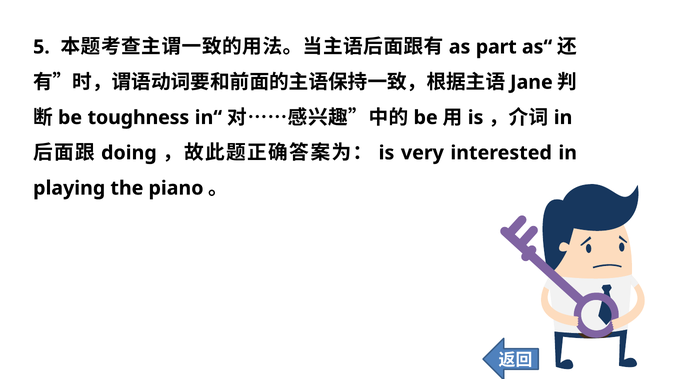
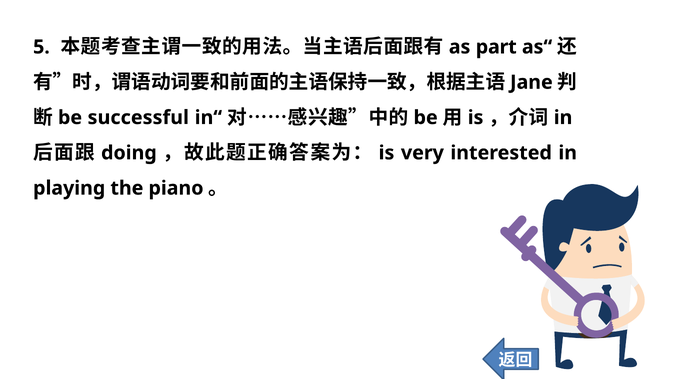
toughness: toughness -> successful
